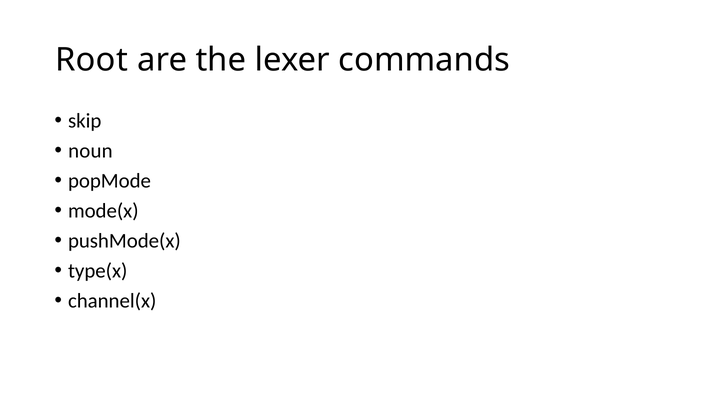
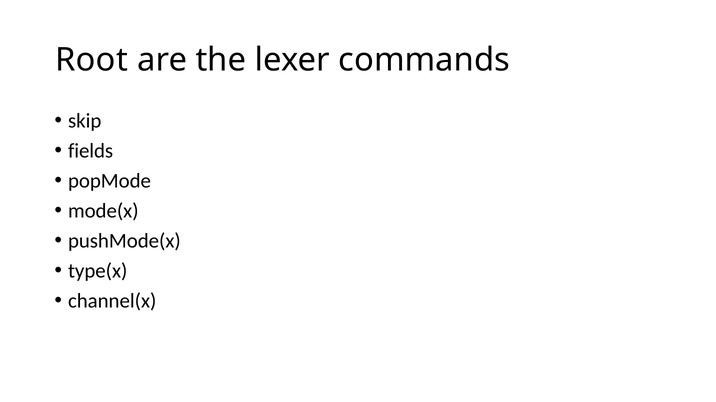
noun: noun -> fields
